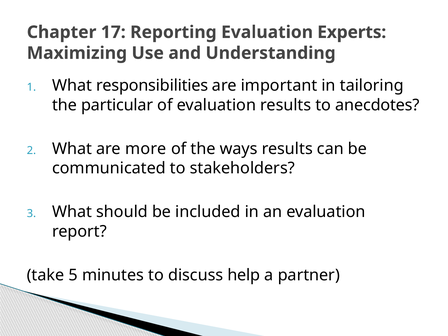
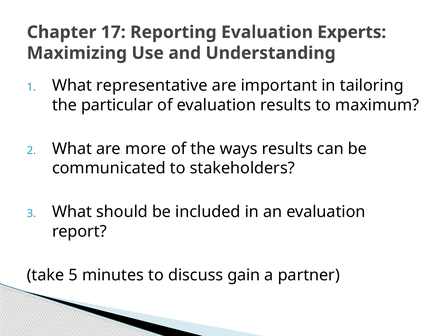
responsibilities: responsibilities -> representative
anecdotes: anecdotes -> maximum
help: help -> gain
